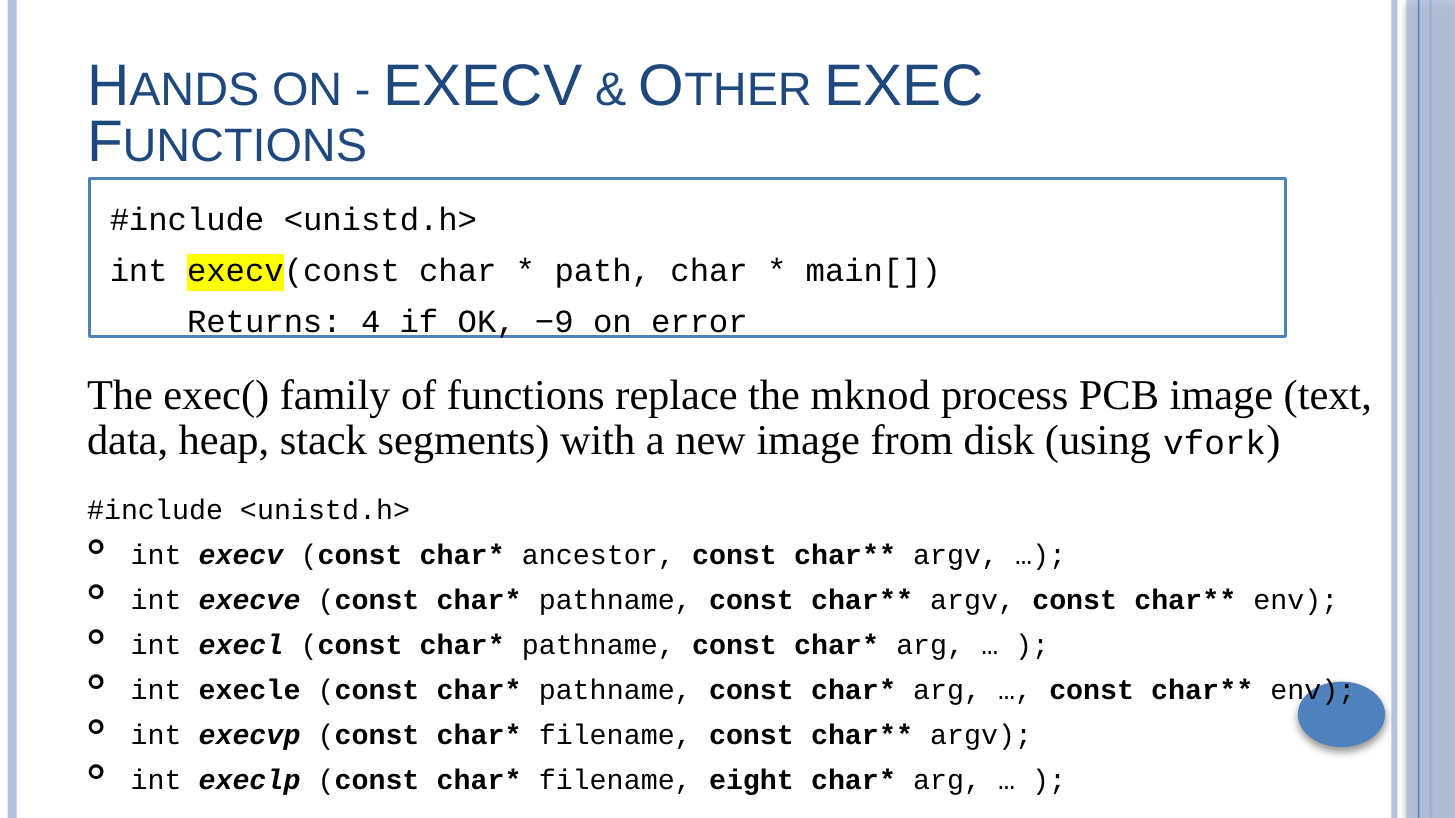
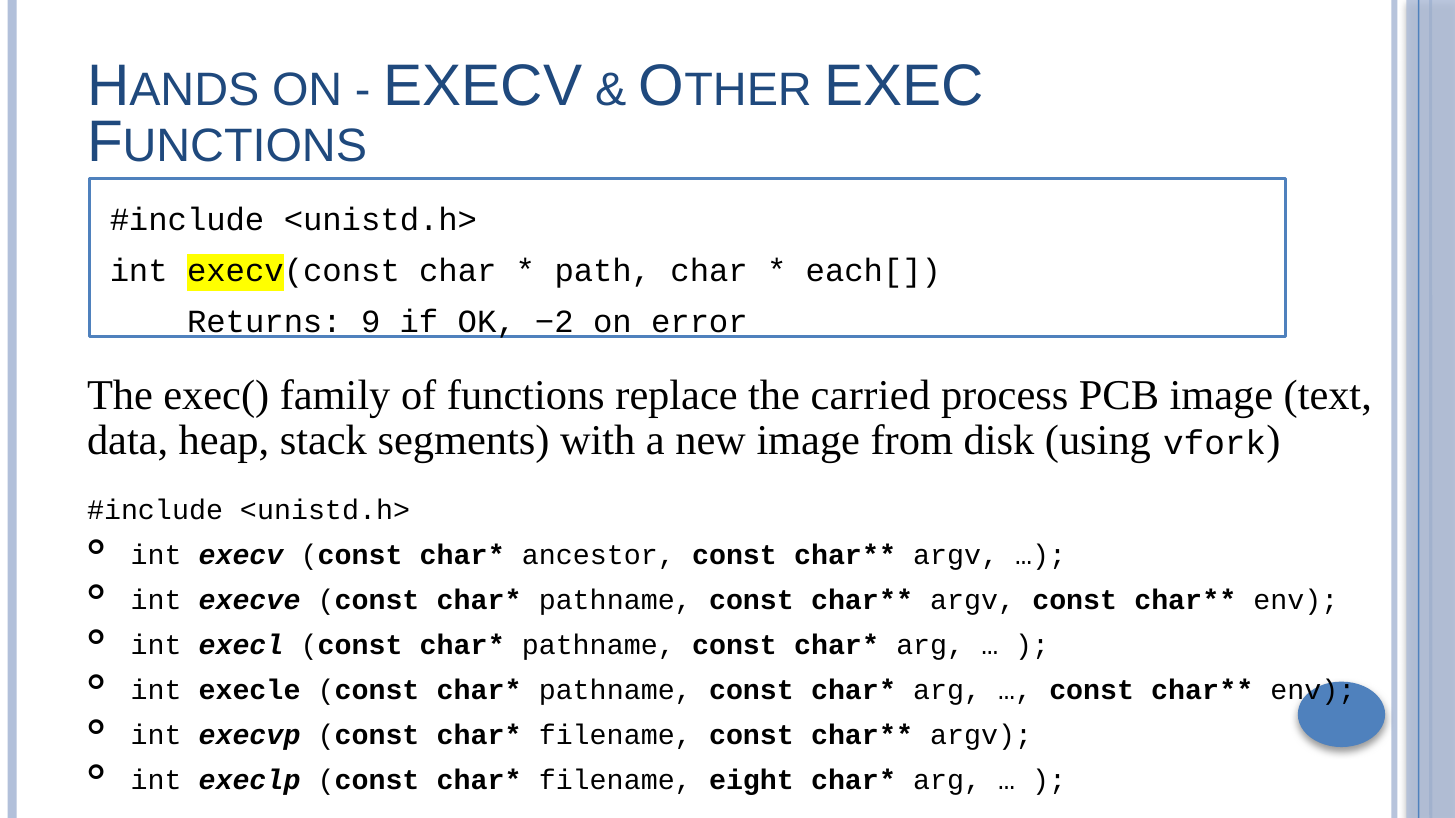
main[: main[ -> each[
4: 4 -> 9
−9: −9 -> −2
mknod: mknod -> carried
